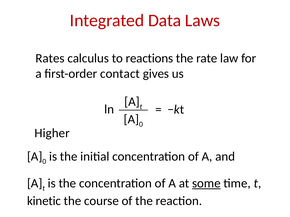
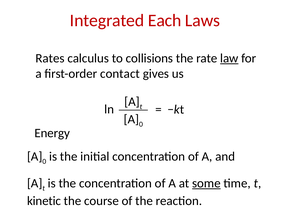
Data: Data -> Each
reactions: reactions -> collisions
law underline: none -> present
Higher: Higher -> Energy
